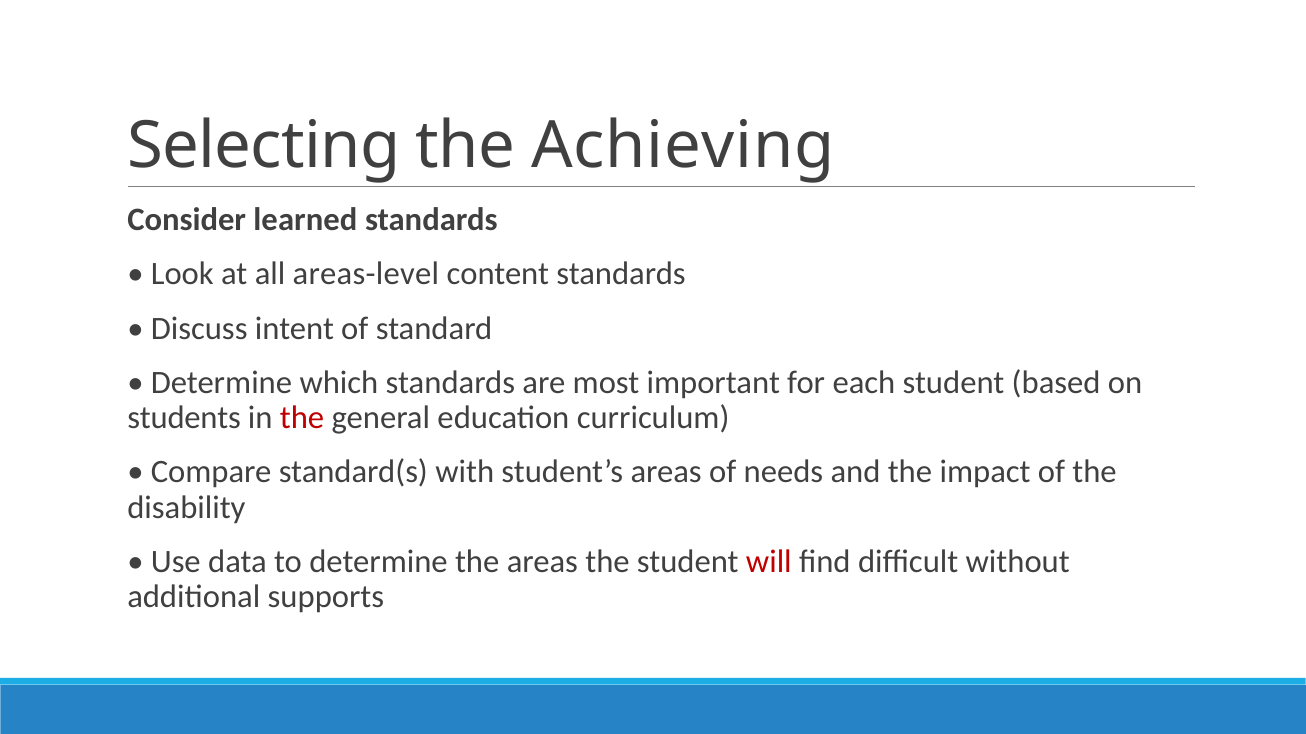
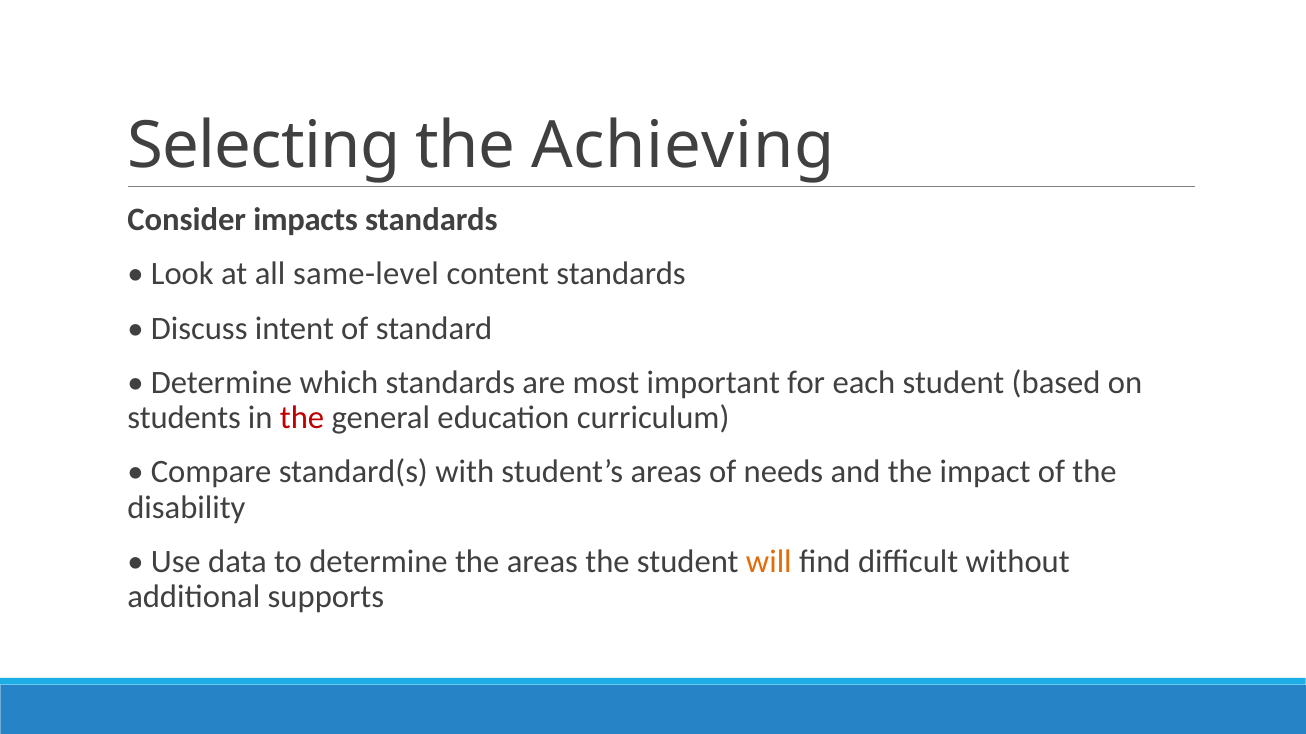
learned: learned -> impacts
areas-level: areas-level -> same-level
will colour: red -> orange
